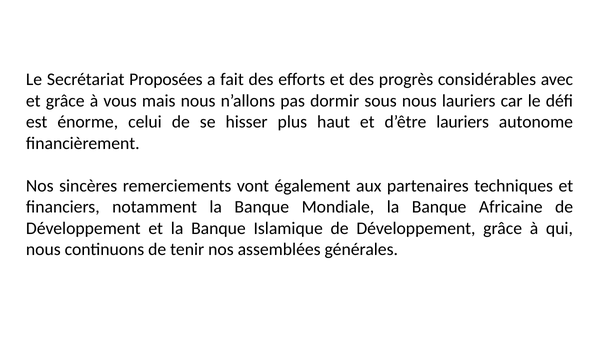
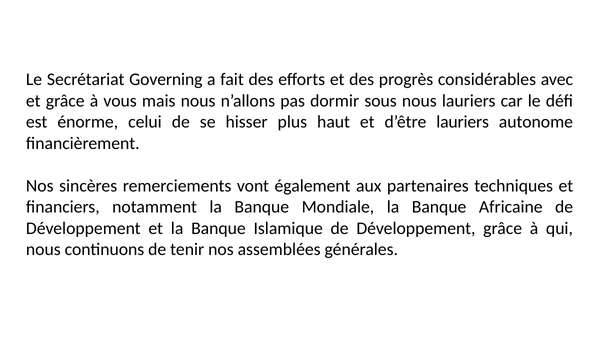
Proposées: Proposées -> Governing
